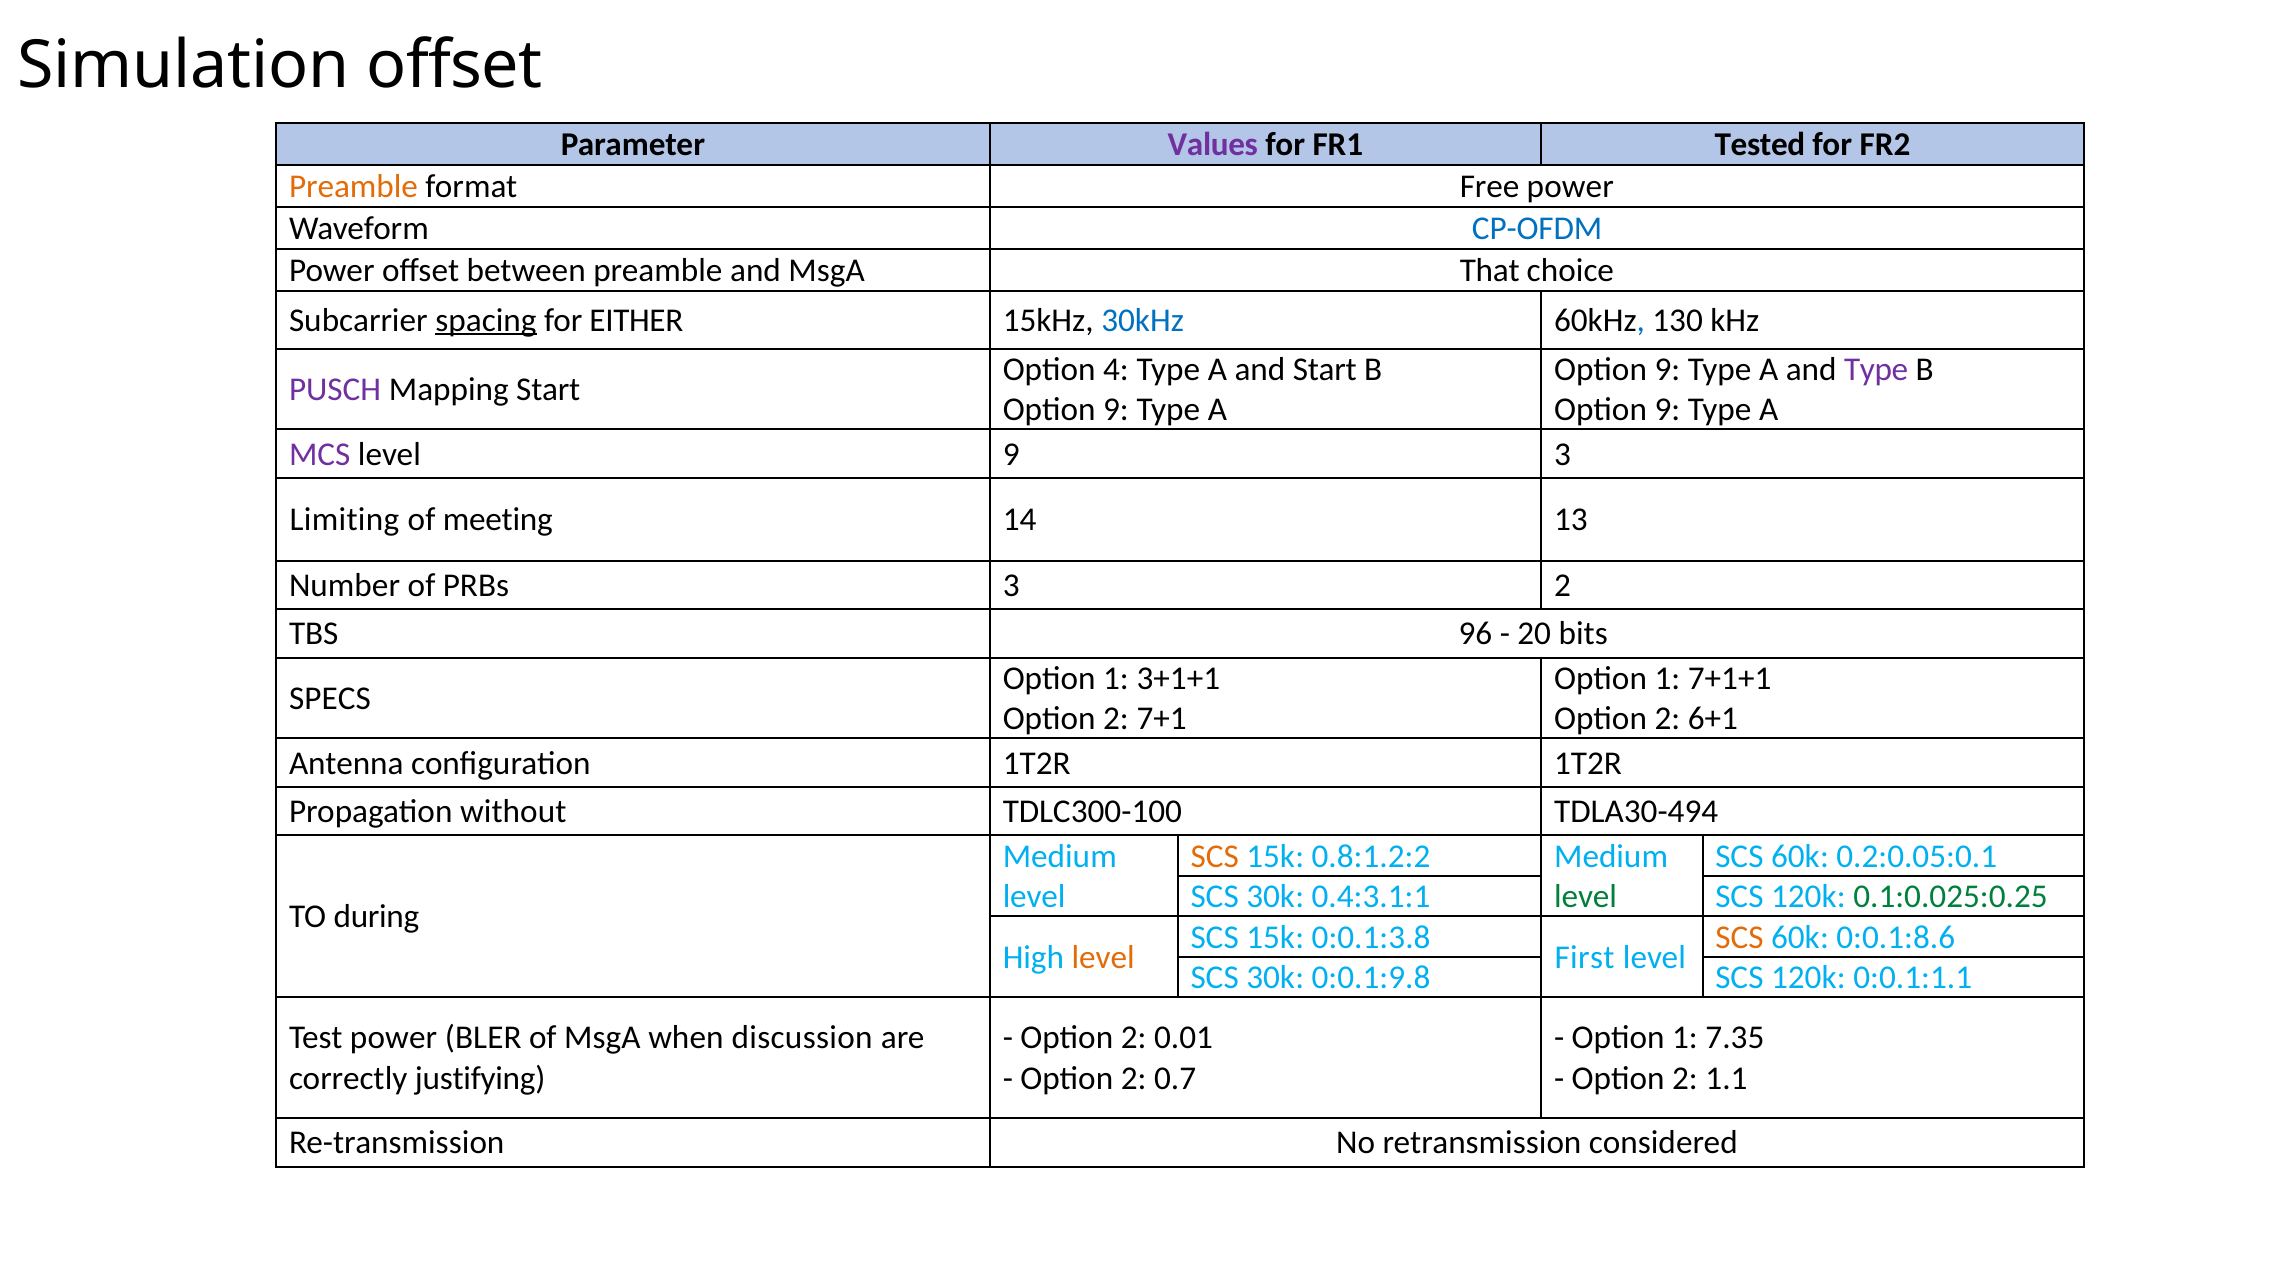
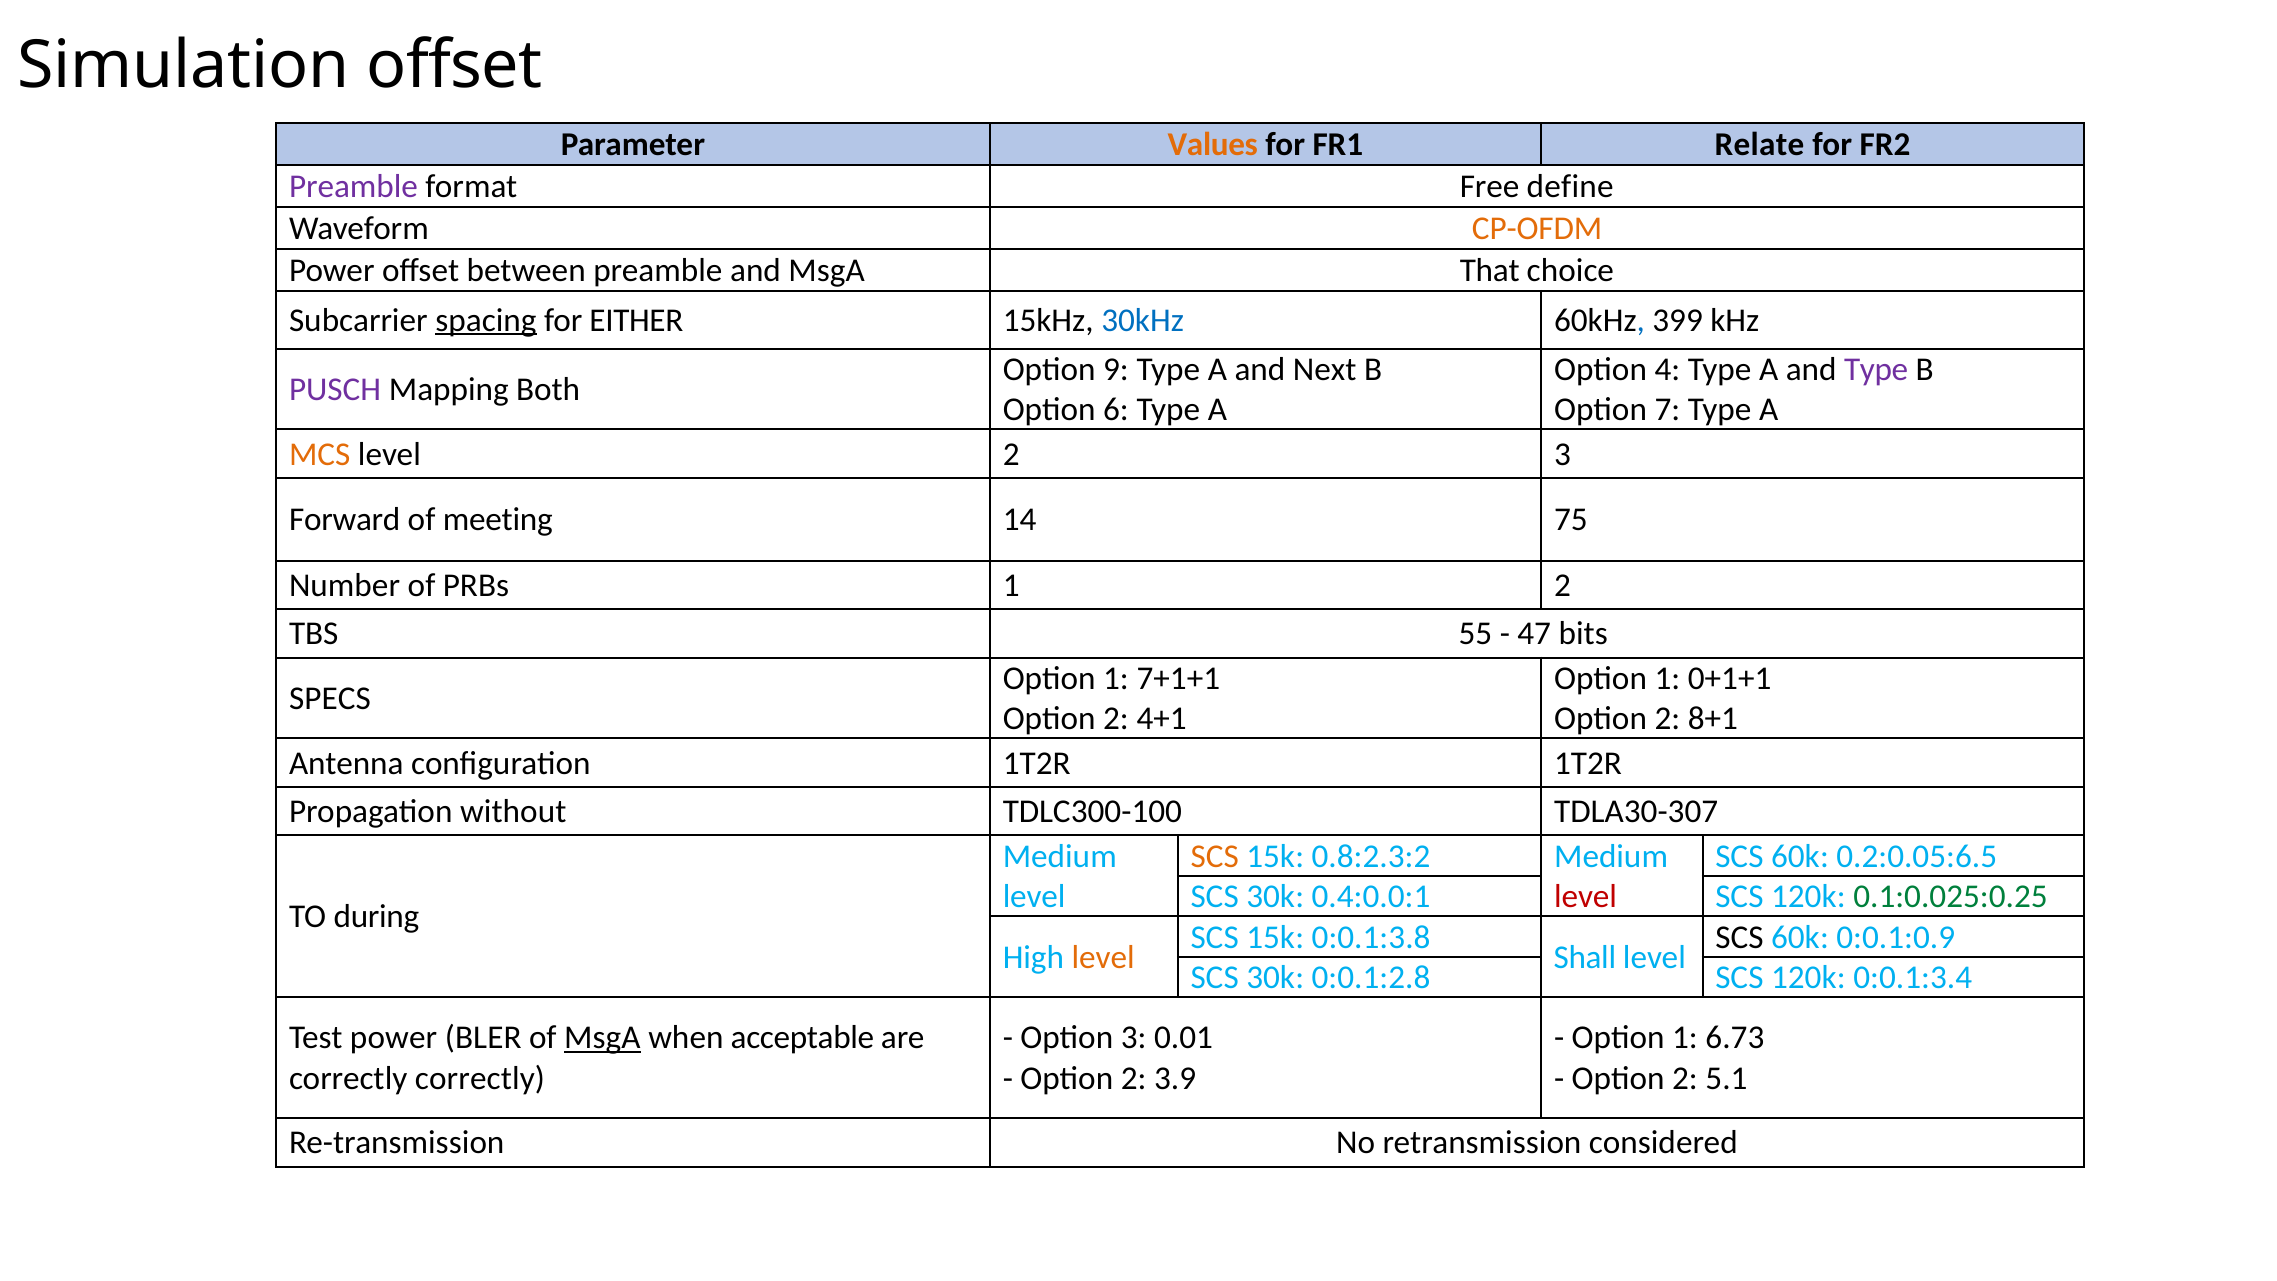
Values colour: purple -> orange
Tested: Tested -> Relate
Preamble at (353, 186) colour: orange -> purple
Free power: power -> define
CP-OFDM colour: blue -> orange
130: 130 -> 399
4: 4 -> 9
and Start: Start -> Next
9 at (1667, 369): 9 -> 4
Mapping Start: Start -> Both
9 at (1116, 410): 9 -> 6
9 at (1667, 410): 9 -> 7
MCS colour: purple -> orange
level 9: 9 -> 2
Limiting: Limiting -> Forward
13: 13 -> 75
PRBs 3: 3 -> 1
96: 96 -> 55
20: 20 -> 47
3+1+1: 3+1+1 -> 7+1+1
7+1+1: 7+1+1 -> 0+1+1
7+1: 7+1 -> 4+1
6+1: 6+1 -> 8+1
TDLA30-494: TDLA30-494 -> TDLA30-307
0.8:1.2:2: 0.8:1.2:2 -> 0.8:2.3:2
0.2:0.05:0.1: 0.2:0.05:0.1 -> 0.2:0.05:6.5
0.4:3.1:1: 0.4:3.1:1 -> 0.4:0.0:1
level at (1586, 896) colour: green -> red
SCS at (1739, 937) colour: orange -> black
0:0.1:8.6: 0:0.1:8.6 -> 0:0.1:0.9
First: First -> Shall
0:0.1:9.8: 0:0.1:9.8 -> 0:0.1:2.8
0:0.1:1.1: 0:0.1:1.1 -> 0:0.1:3.4
MsgA at (602, 1038) underline: none -> present
discussion: discussion -> acceptable
2 at (1134, 1038): 2 -> 3
7.35: 7.35 -> 6.73
correctly justifying: justifying -> correctly
0.7: 0.7 -> 3.9
1.1: 1.1 -> 5.1
